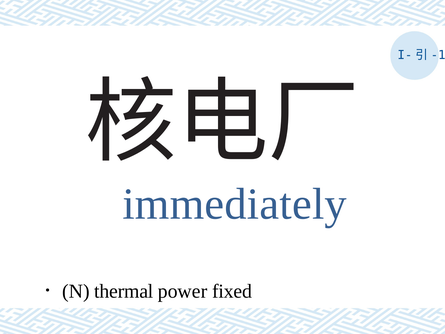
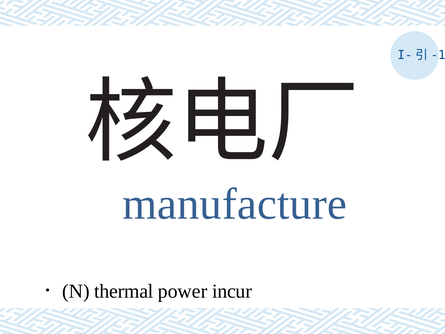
immediately: immediately -> manufacture
fixed: fixed -> incur
